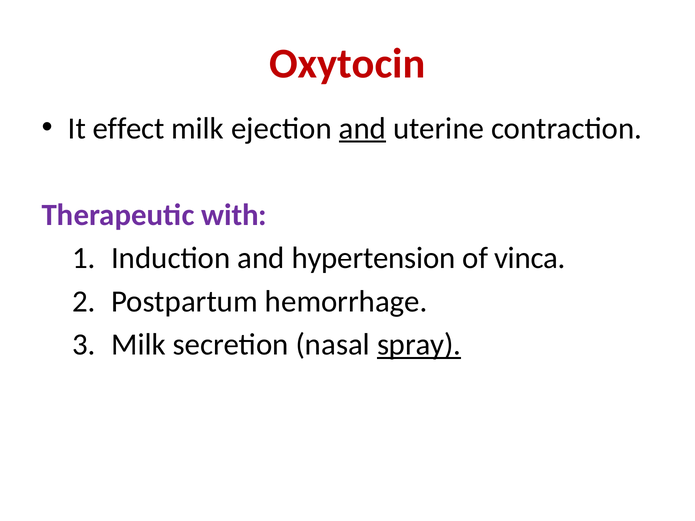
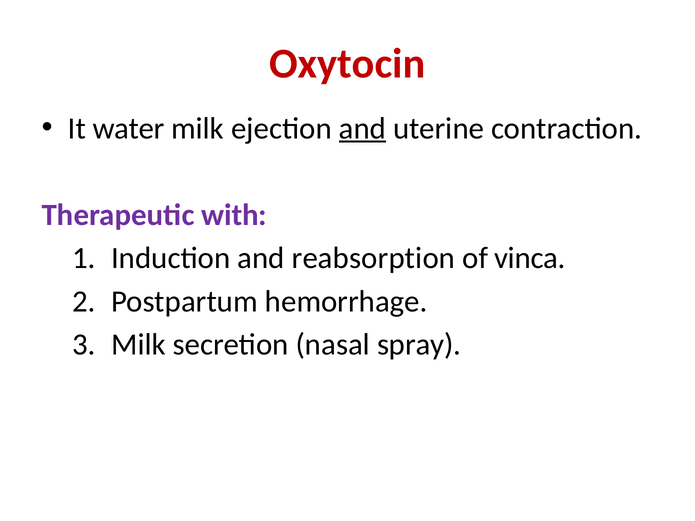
effect: effect -> water
hypertension: hypertension -> reabsorption
spray underline: present -> none
